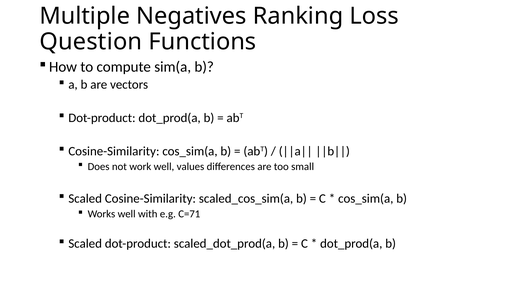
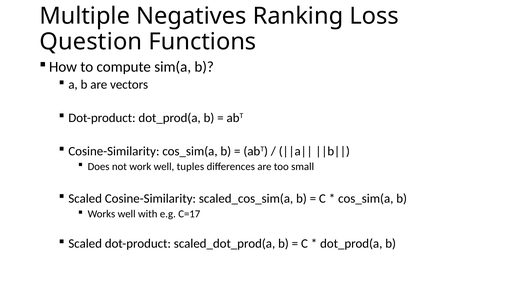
values: values -> tuples
C=71: C=71 -> C=17
